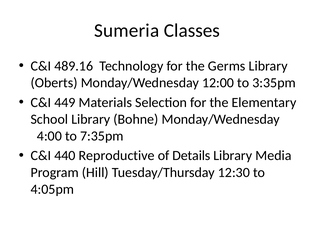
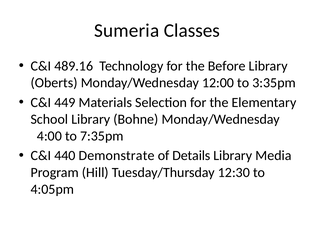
Germs: Germs -> Before
Reproductive: Reproductive -> Demonstrate
